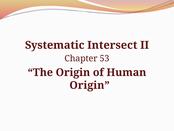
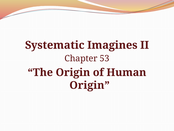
Intersect: Intersect -> Imagines
